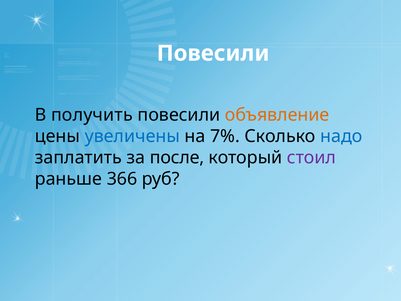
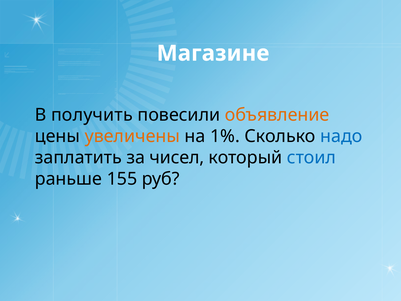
Повесили at (213, 53): Повесили -> Магазине
увеличены colour: blue -> orange
7%: 7% -> 1%
после: после -> чисел
стоил colour: purple -> blue
366: 366 -> 155
